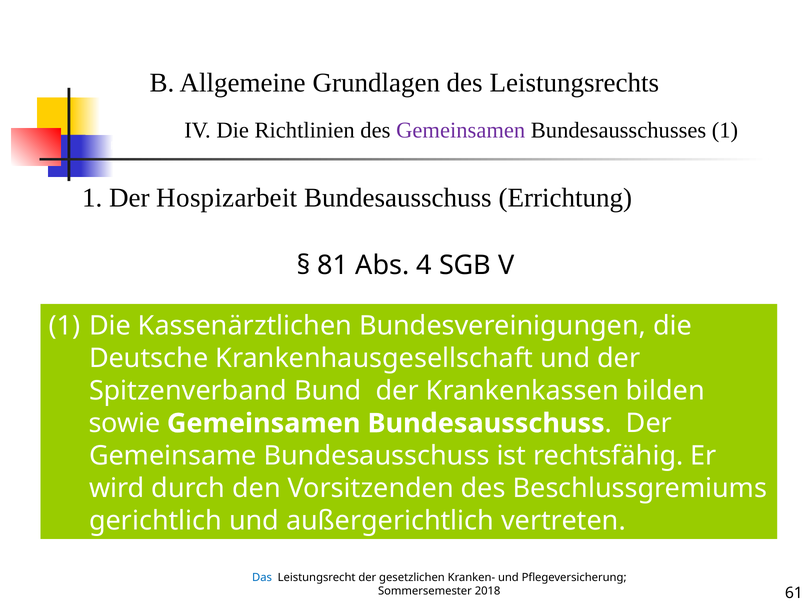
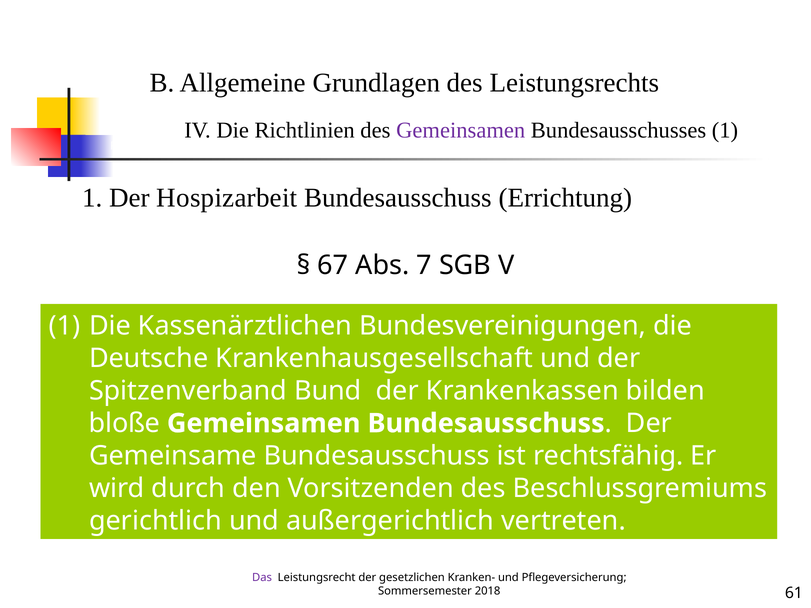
81: 81 -> 67
4: 4 -> 7
sowie: sowie -> bloße
Das colour: blue -> purple
